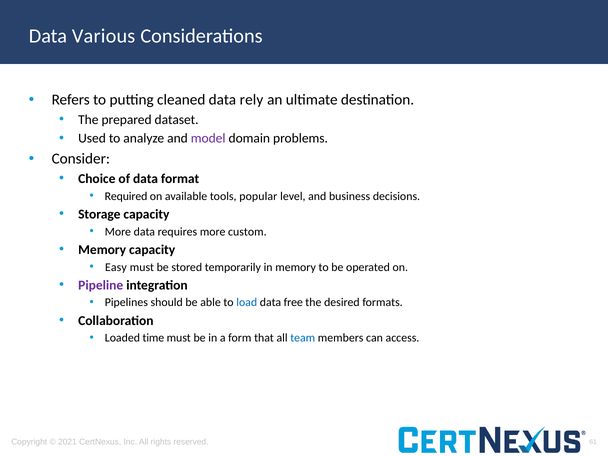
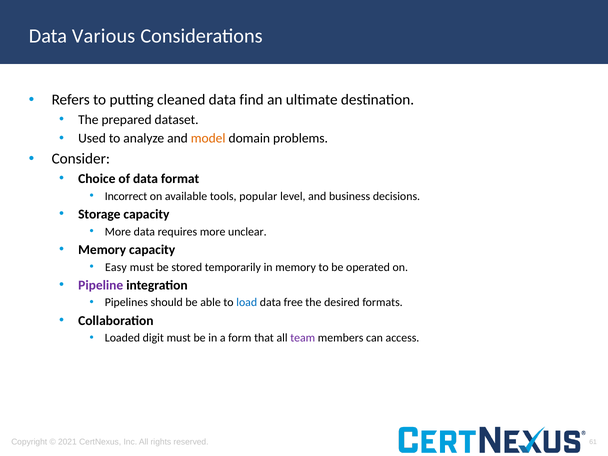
rely: rely -> find
model colour: purple -> orange
Required: Required -> Incorrect
custom: custom -> unclear
time: time -> digit
team colour: blue -> purple
